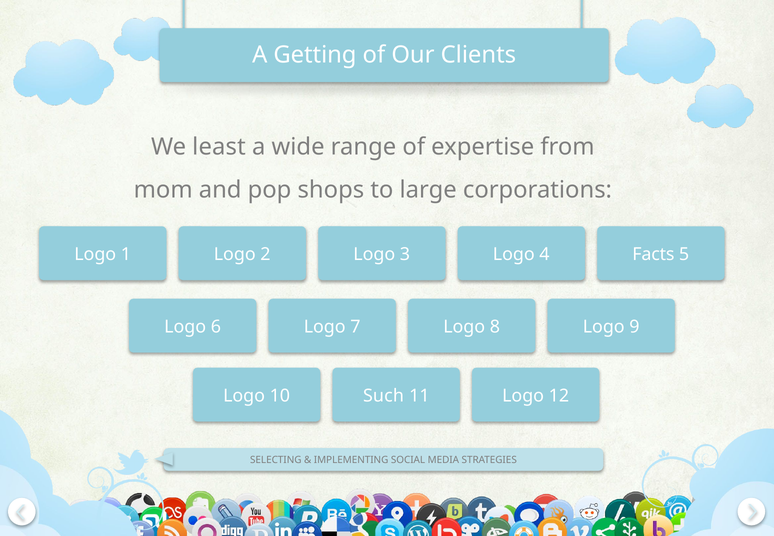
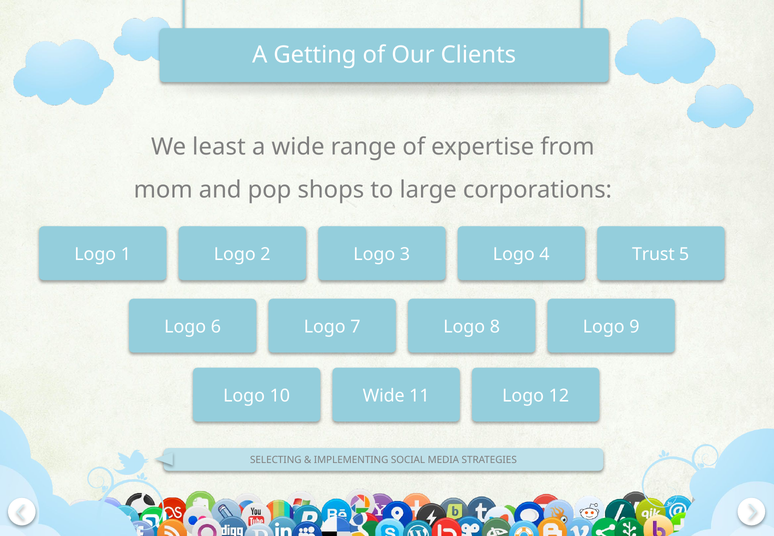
Facts: Facts -> Trust
10 Such: Such -> Wide
